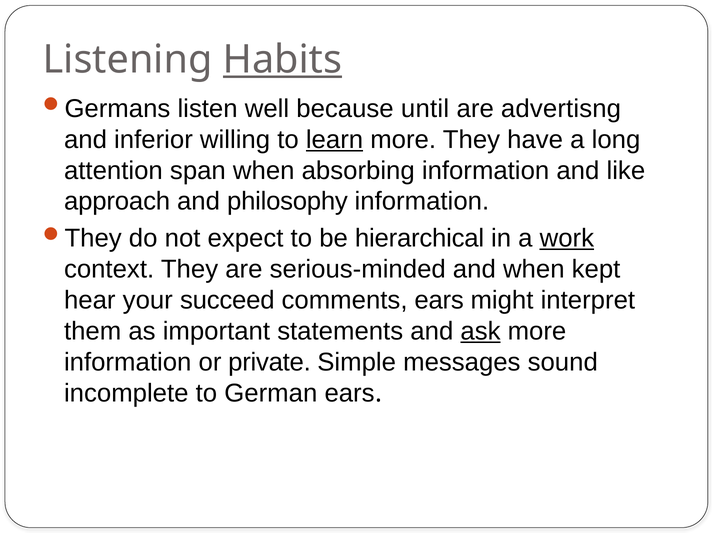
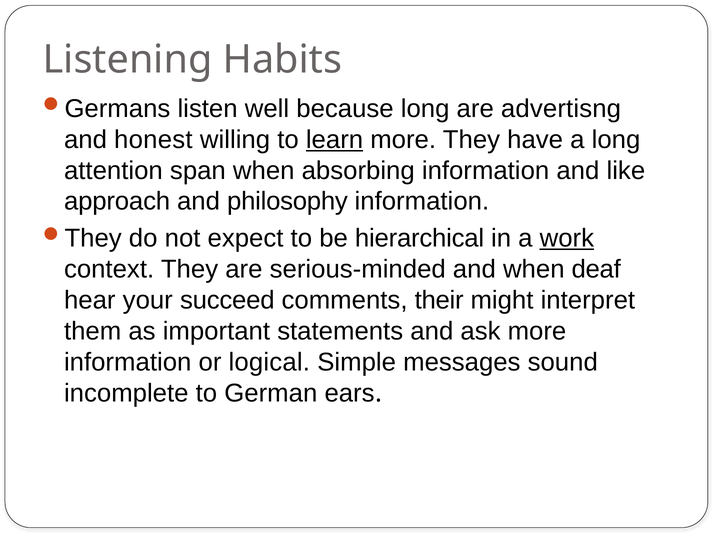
Habits underline: present -> none
because until: until -> long
inferior: inferior -> honest
kept: kept -> deaf
comments ears: ears -> their
ask underline: present -> none
private: private -> logical
